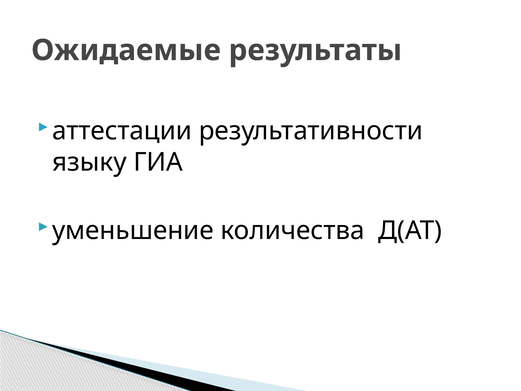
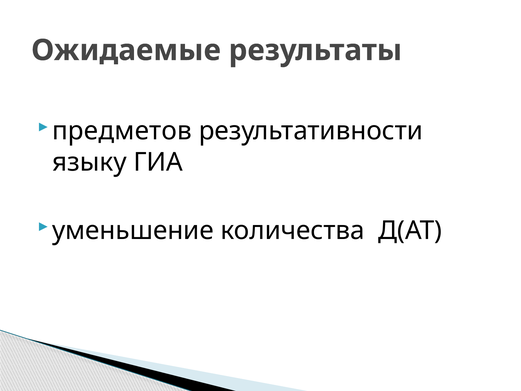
аттестации: аттестации -> предметов
